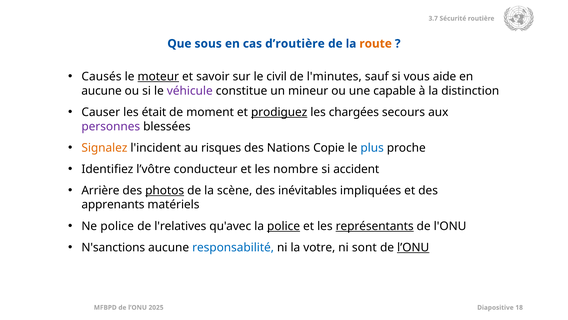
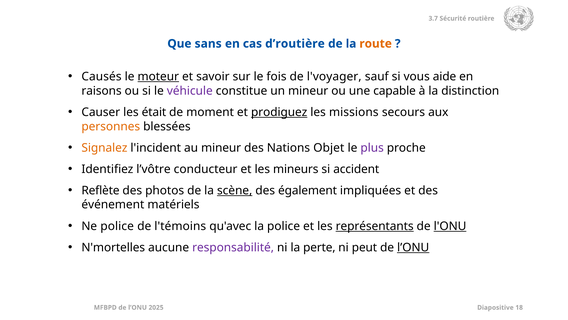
sous: sous -> sans
civil: civil -> fois
l'minutes: l'minutes -> l'voyager
aucune at (102, 91): aucune -> raisons
chargées: chargées -> missions
personnes colour: purple -> orange
au risques: risques -> mineur
Copie: Copie -> Objet
plus colour: blue -> purple
nombre: nombre -> mineurs
Arrière: Arrière -> Reflète
photos underline: present -> none
scène underline: none -> present
inévitables: inévitables -> également
apprenants: apprenants -> événement
l'relatives: l'relatives -> l'témoins
police at (284, 226) underline: present -> none
l'ONU underline: none -> present
N'sanctions: N'sanctions -> N'mortelles
responsabilité colour: blue -> purple
votre: votre -> perte
sont: sont -> peut
